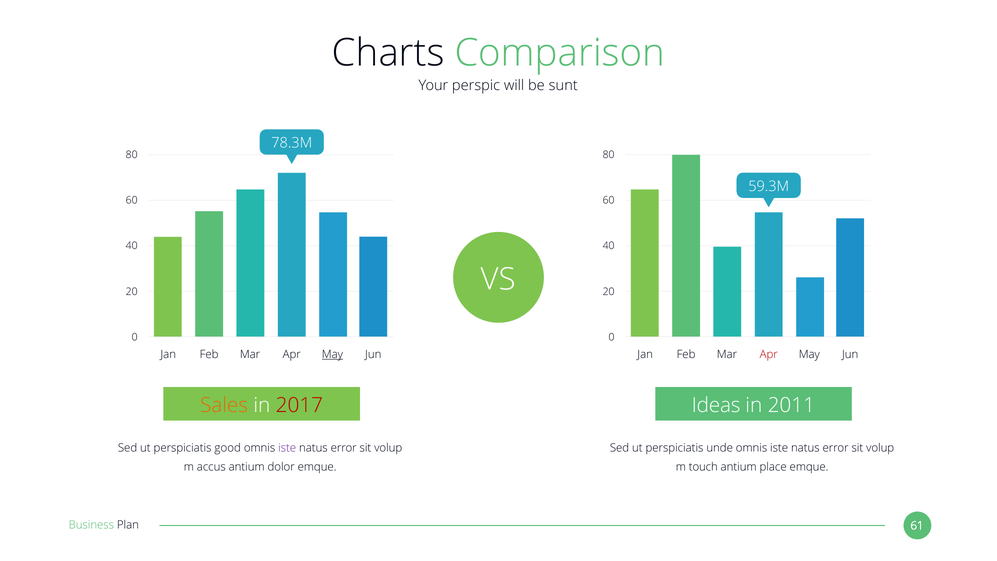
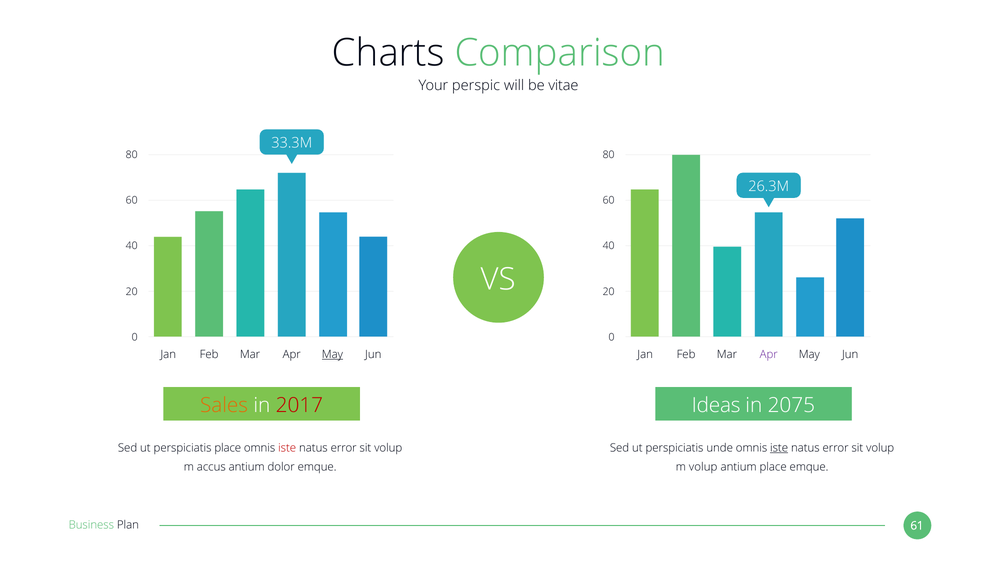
sunt: sunt -> vitae
78.3M: 78.3M -> 33.3M
59.3M: 59.3M -> 26.3M
Apr at (769, 354) colour: red -> purple
2011: 2011 -> 2075
perspiciatis good: good -> place
iste at (287, 448) colour: purple -> red
iste at (779, 448) underline: none -> present
m touch: touch -> volup
